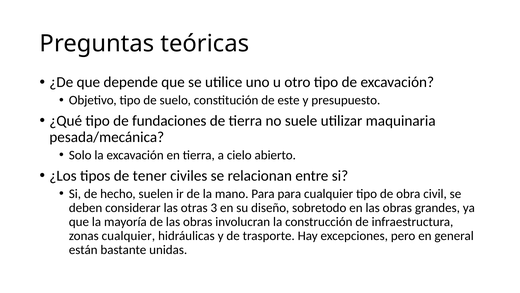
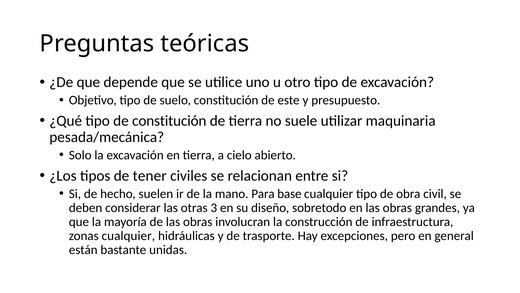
de fundaciones: fundaciones -> constitución
Para para: para -> base
